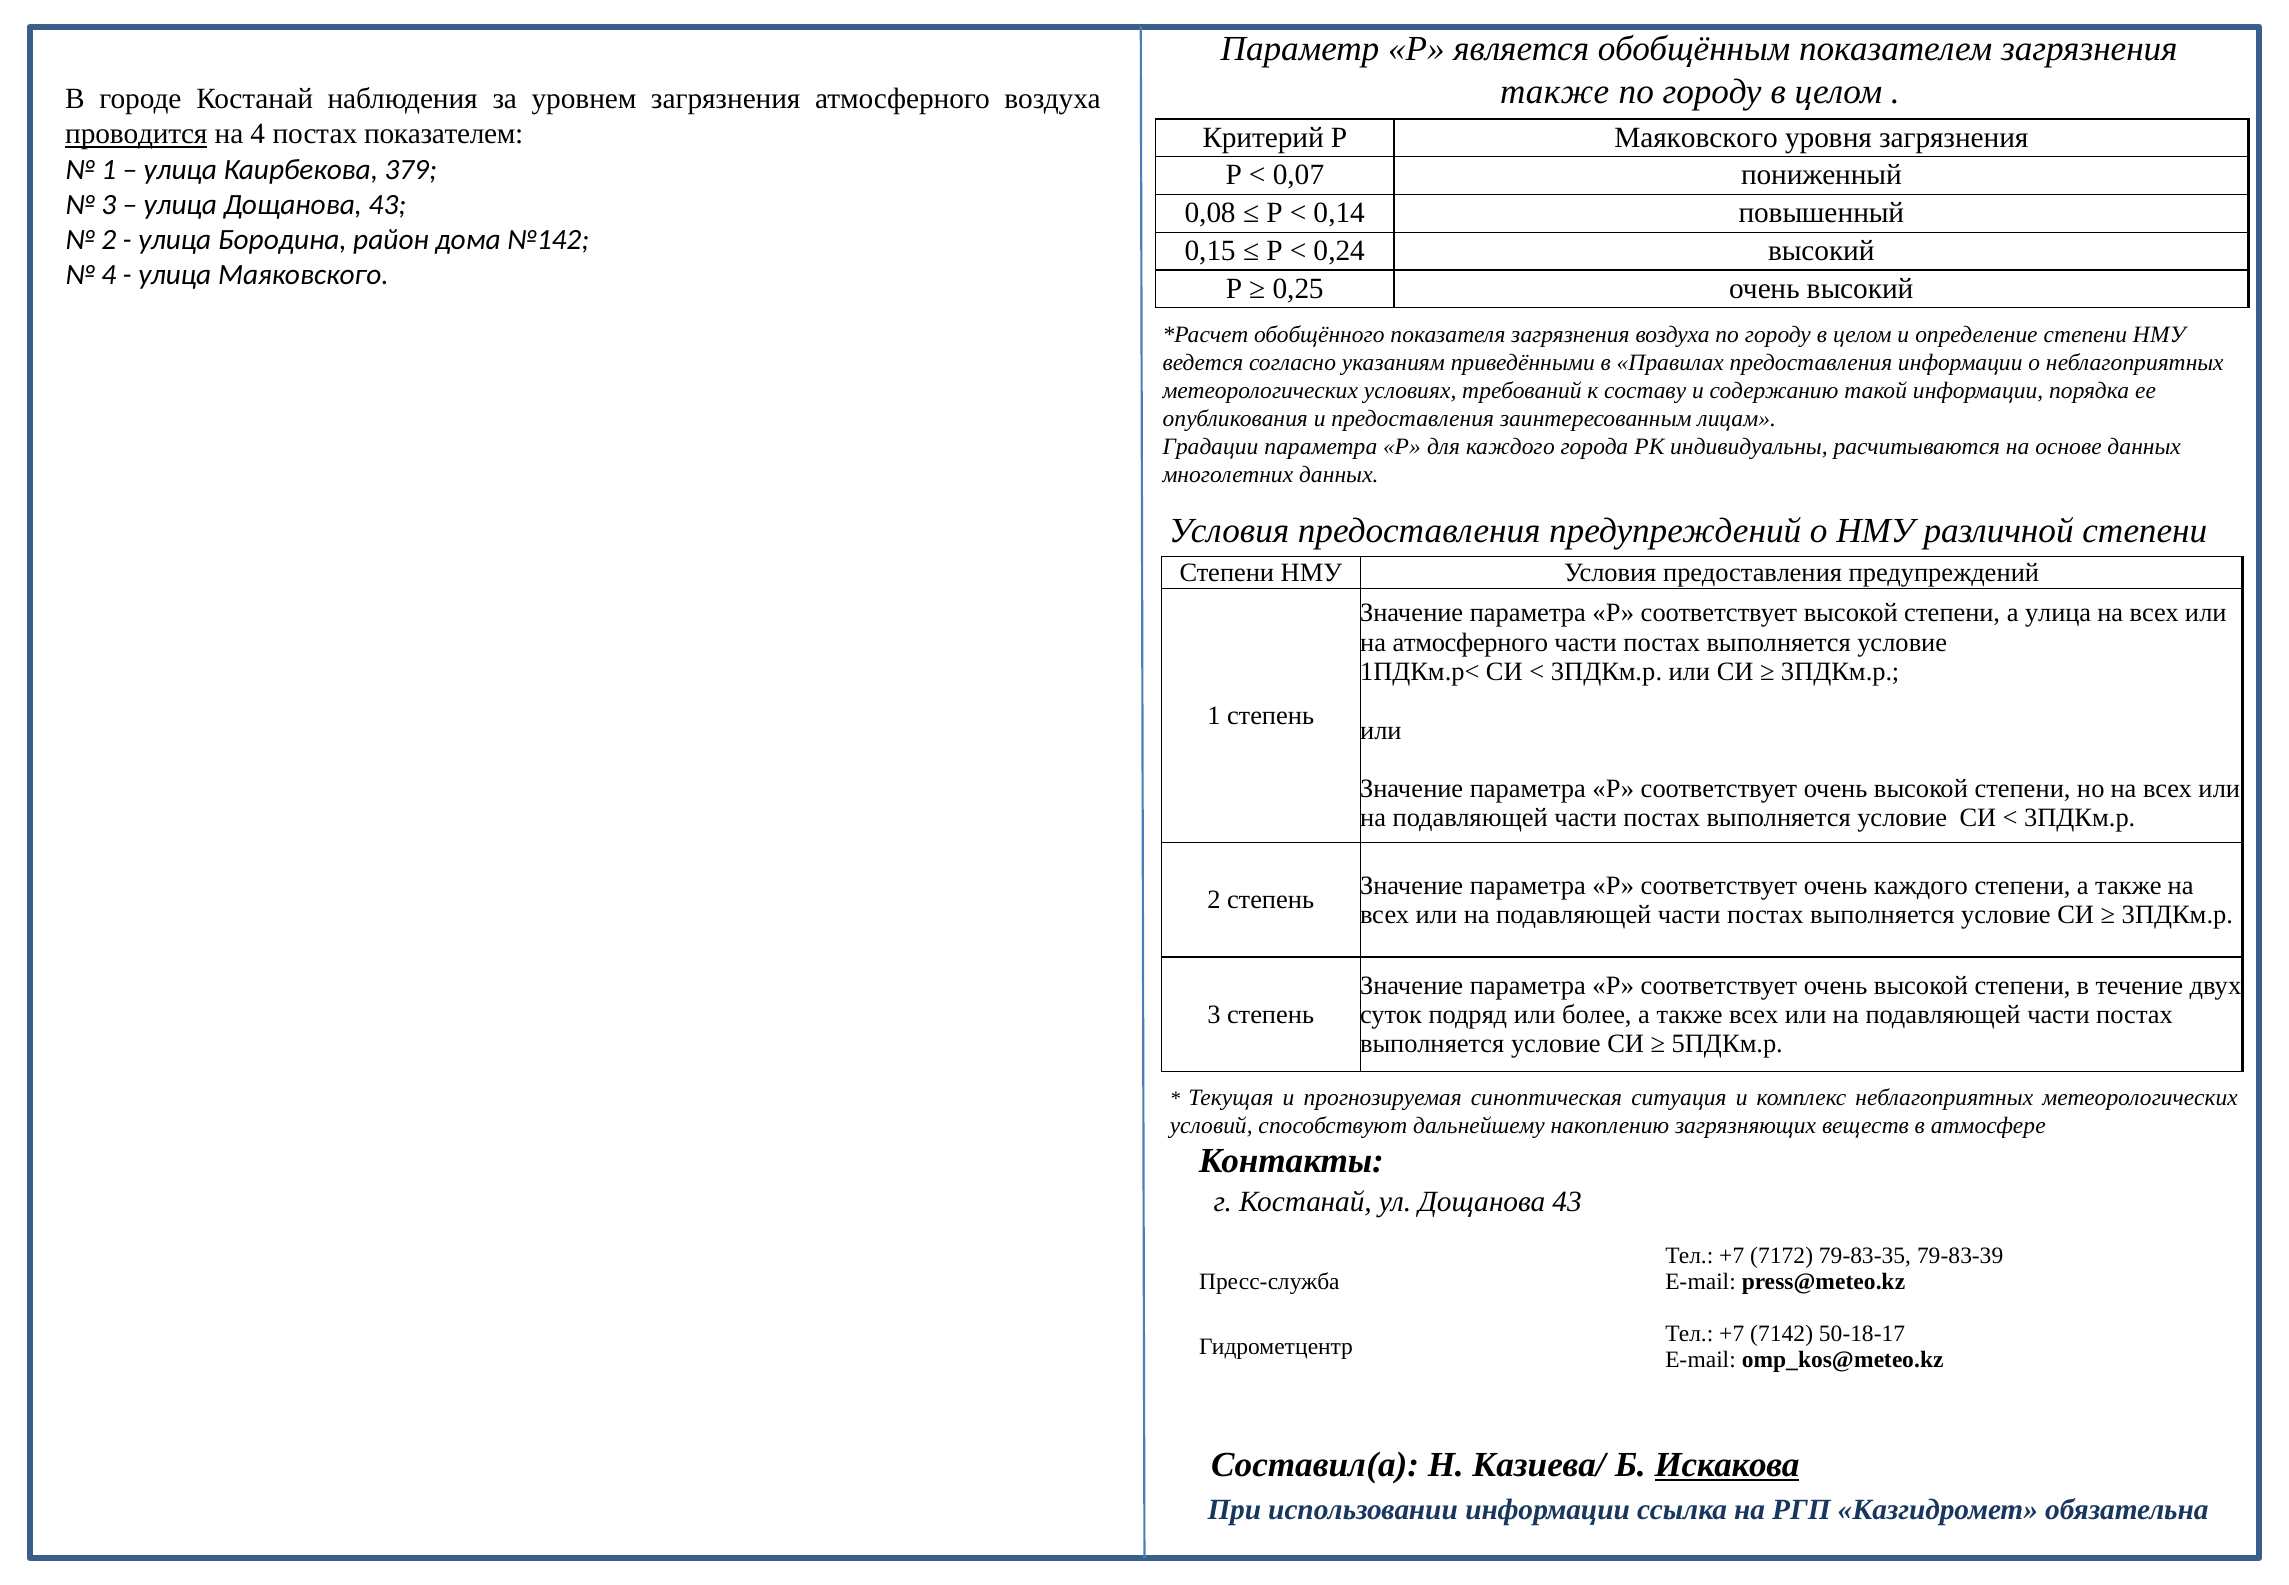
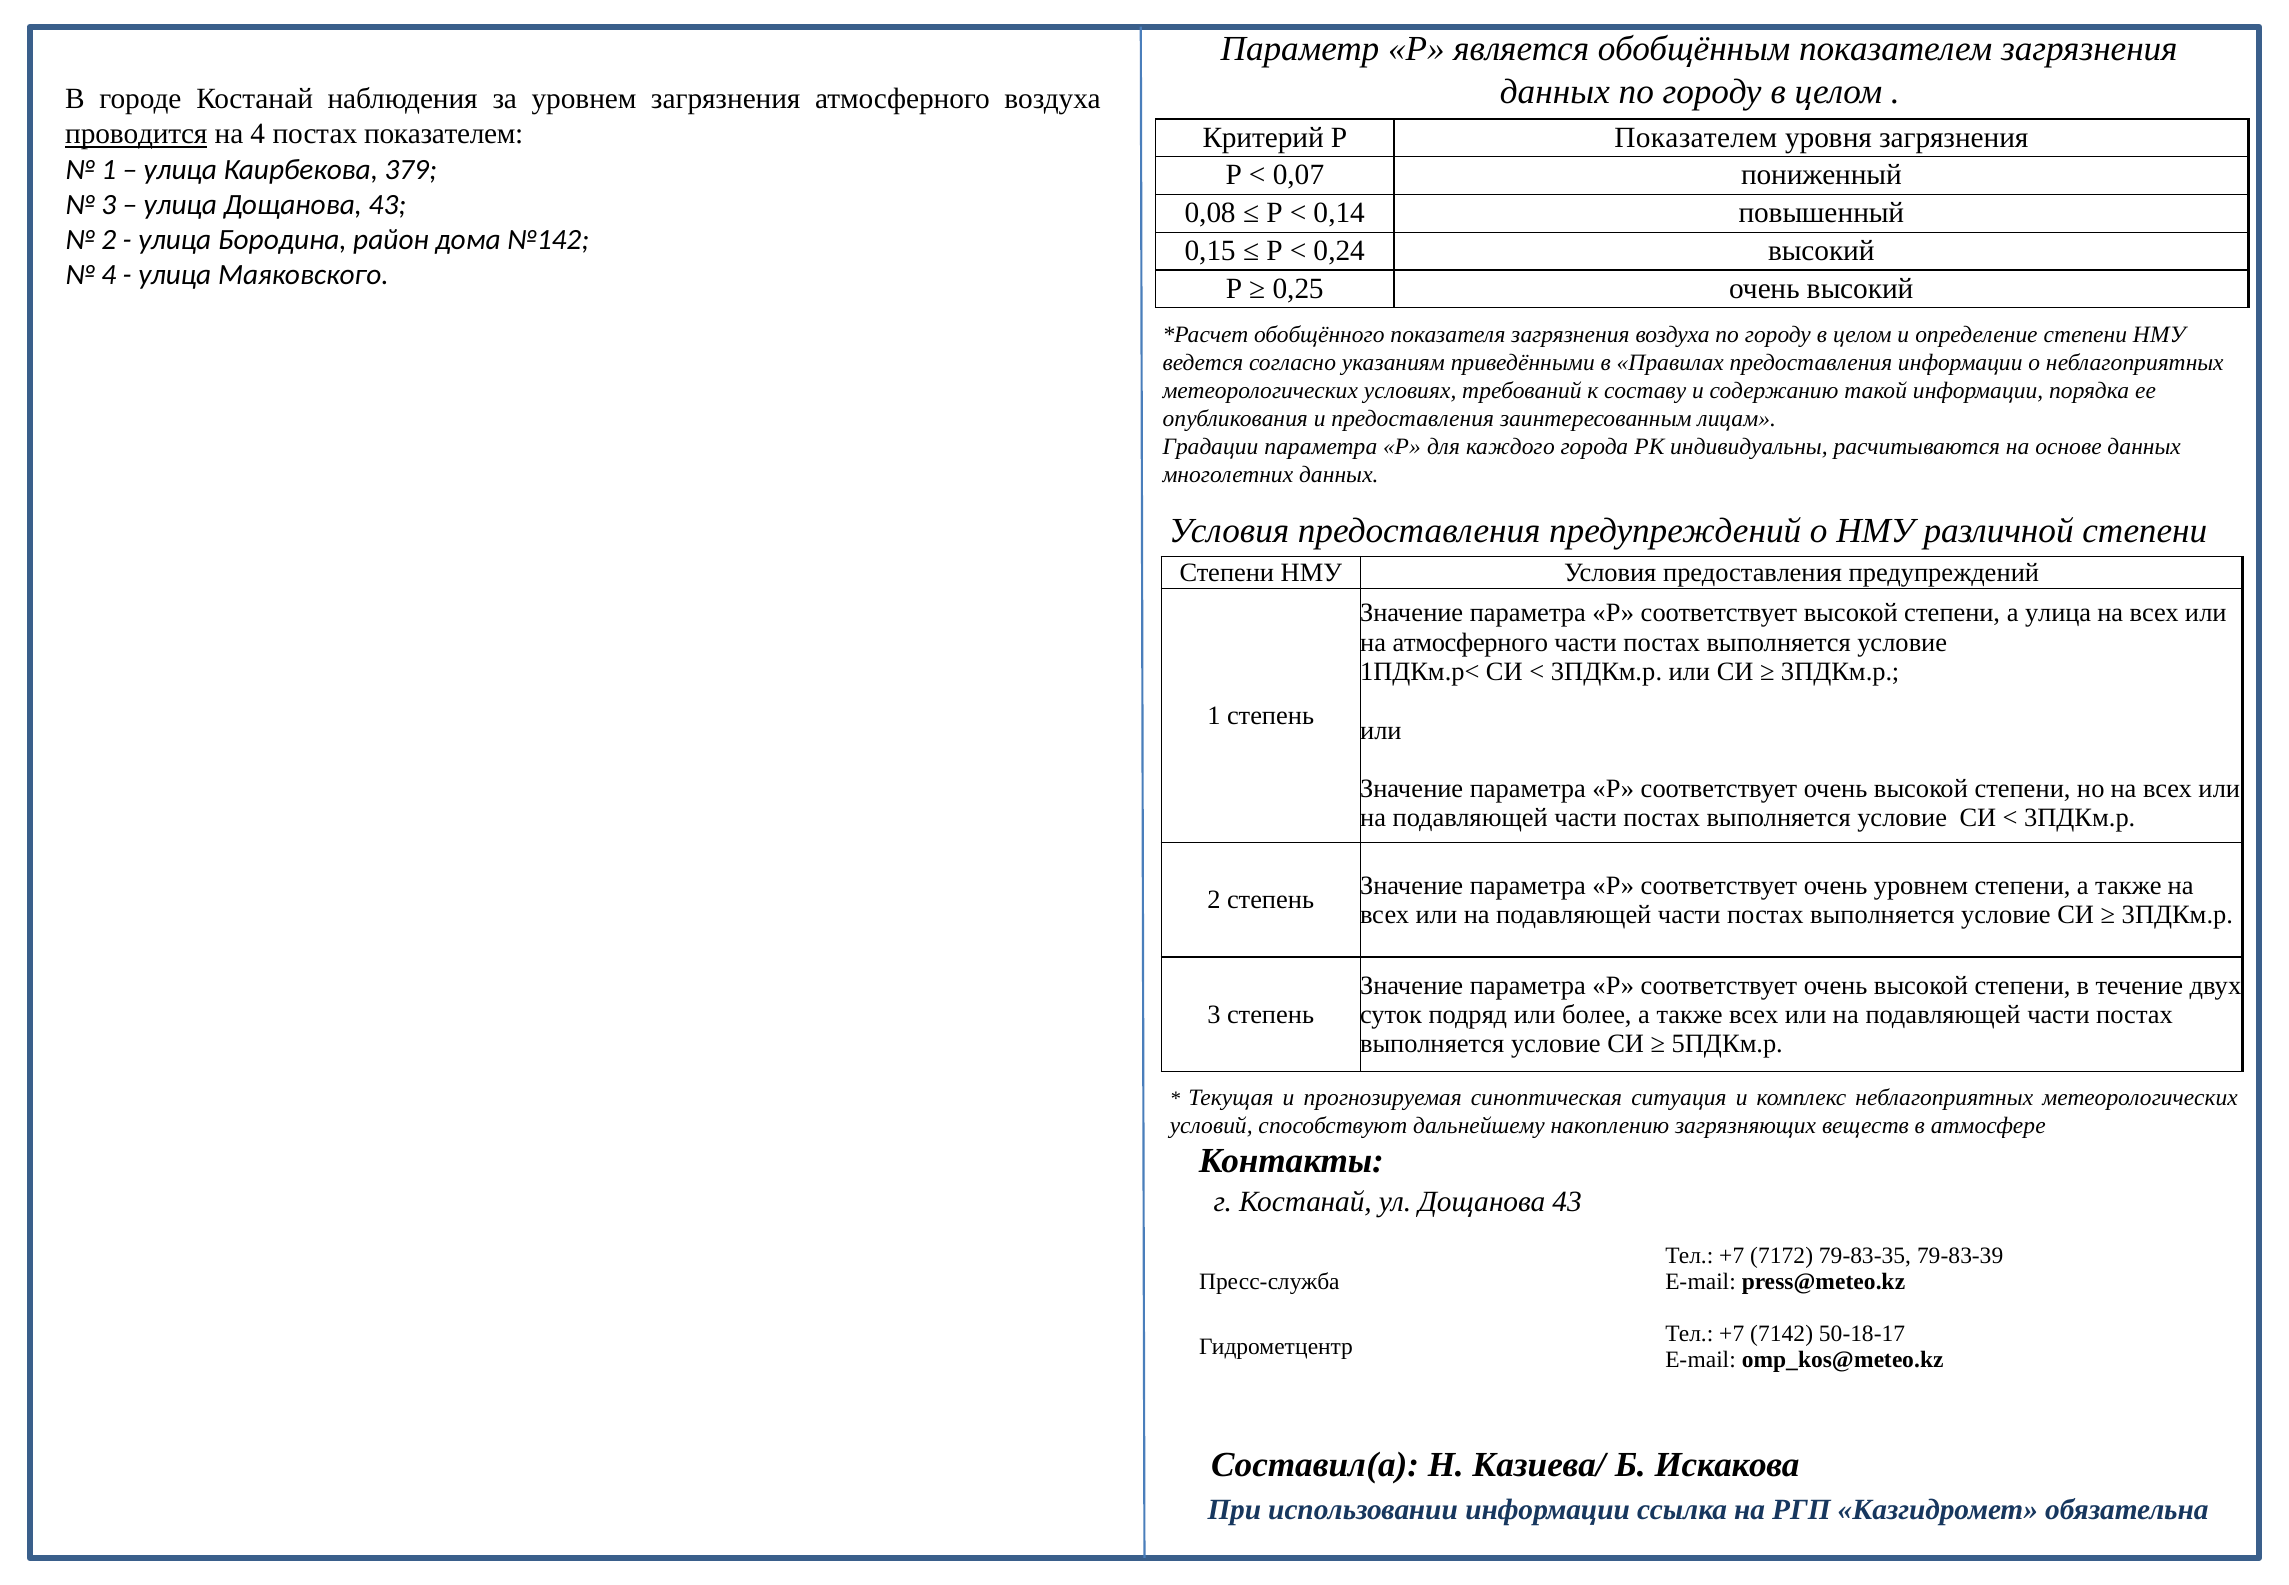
также at (1555, 92): также -> данных
Р Маяковского: Маяковского -> Показателем
очень каждого: каждого -> уровнем
Искакова underline: present -> none
